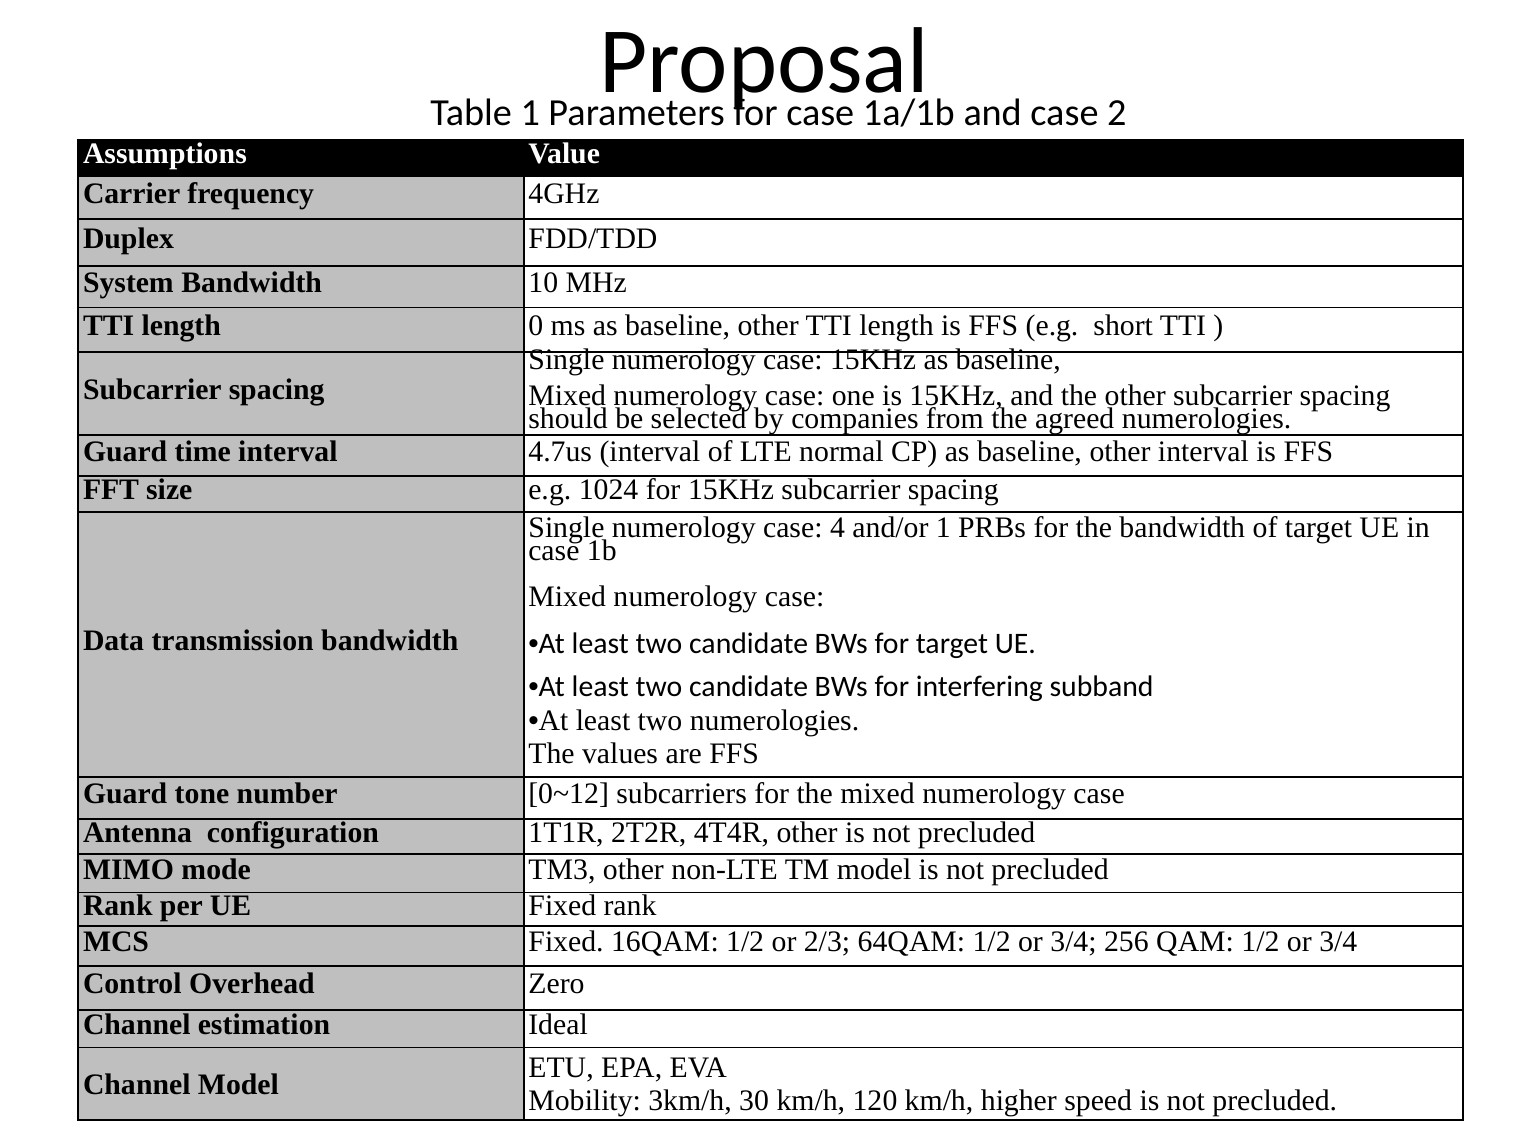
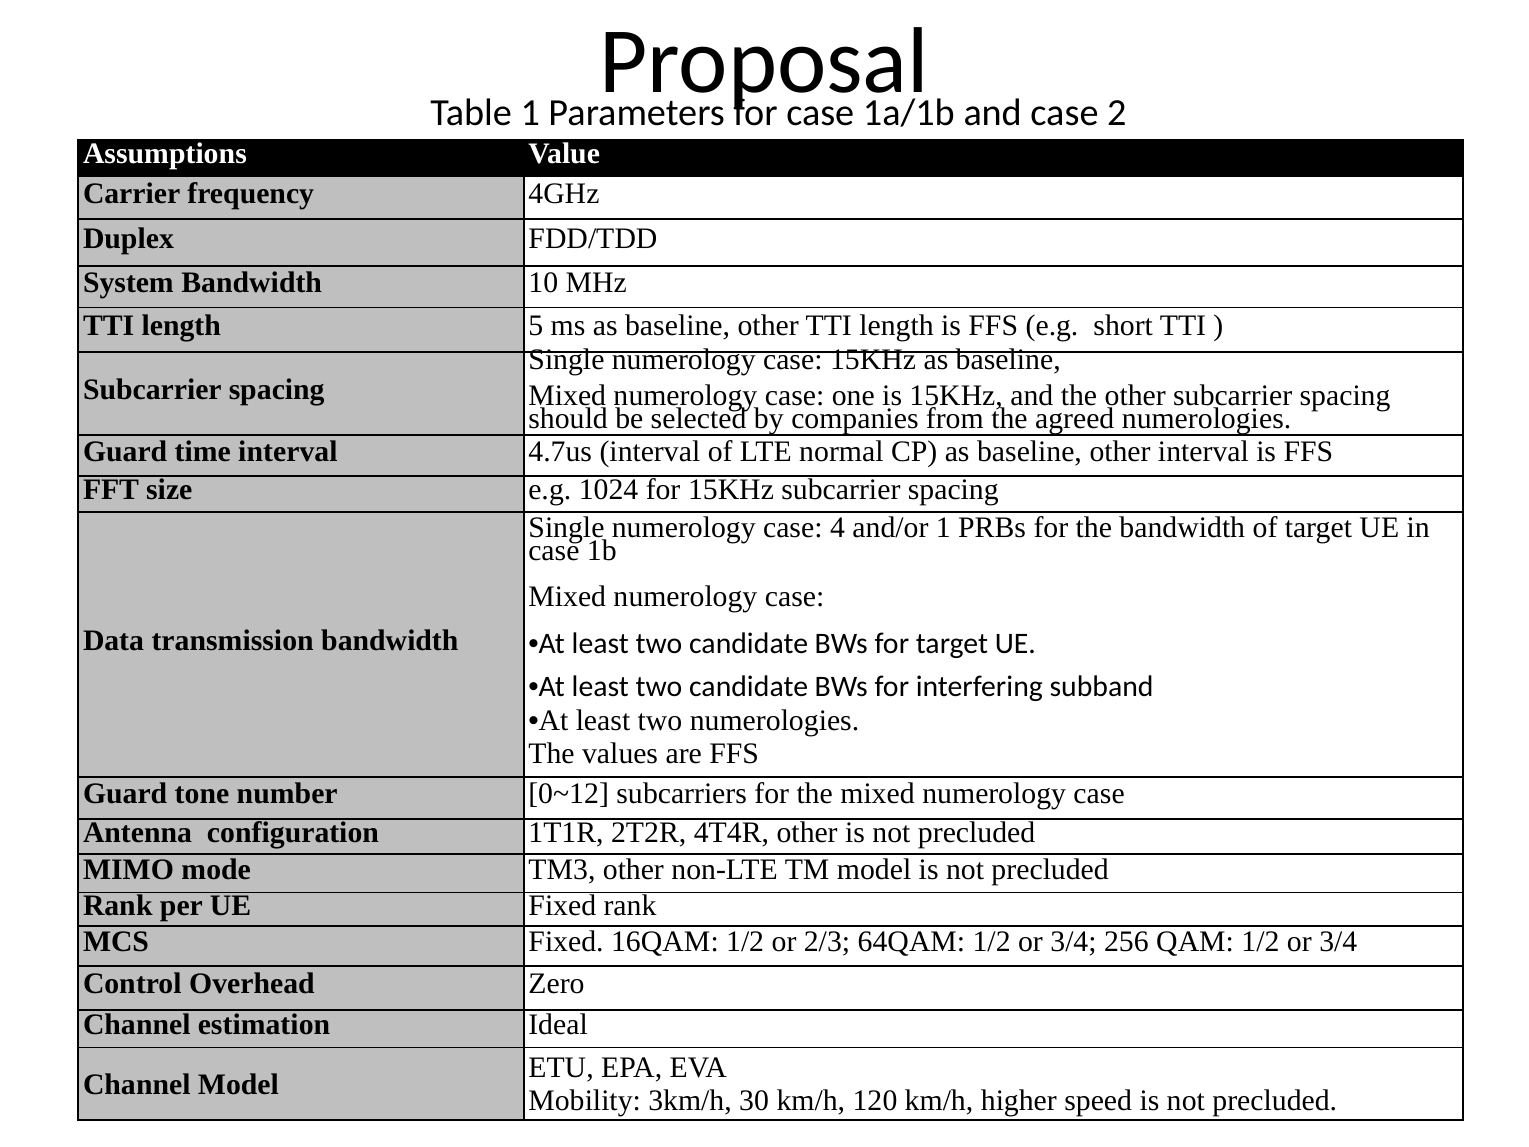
0: 0 -> 5
